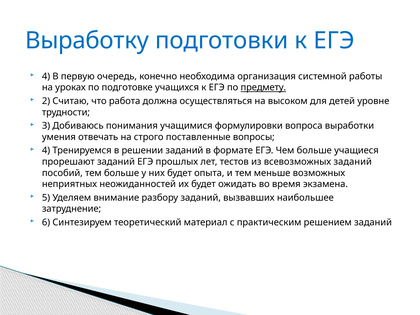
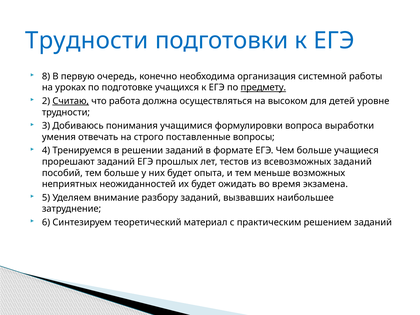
Выработку at (87, 41): Выработку -> Трудности
4 at (46, 76): 4 -> 8
Считаю underline: none -> present
